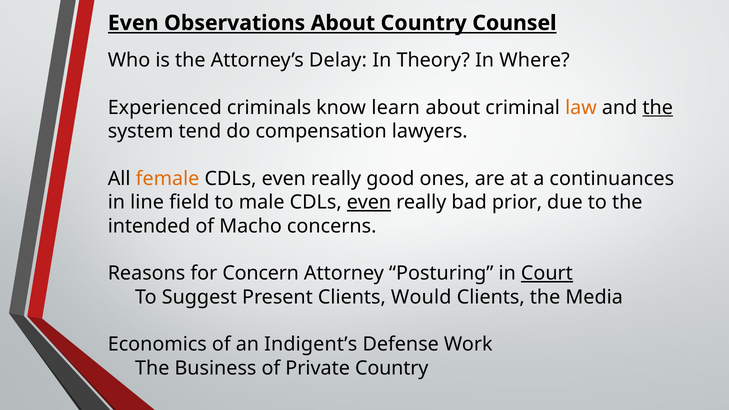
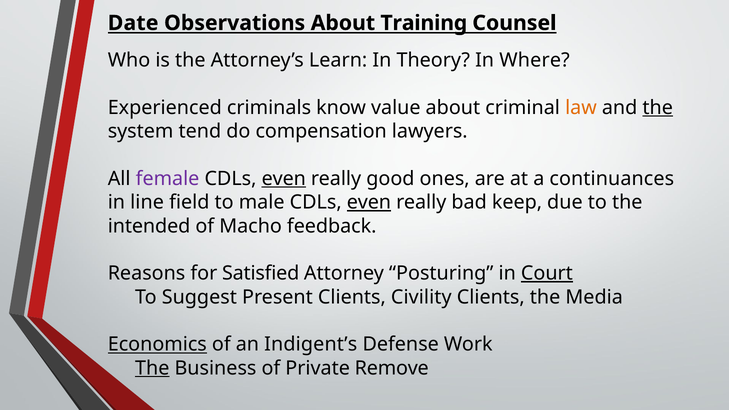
Even at (133, 23): Even -> Date
About Country: Country -> Training
Delay: Delay -> Learn
learn: learn -> value
female colour: orange -> purple
even at (284, 179) underline: none -> present
prior: prior -> keep
concerns: concerns -> feedback
Concern: Concern -> Satisfied
Would: Would -> Civility
Economics underline: none -> present
The at (152, 368) underline: none -> present
Private Country: Country -> Remove
